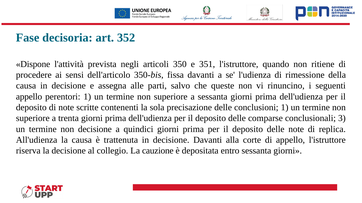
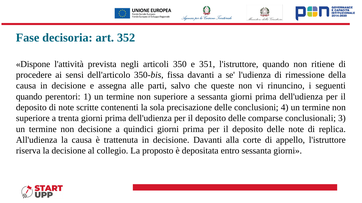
appello at (29, 97): appello -> quando
conclusioni 1: 1 -> 4
cauzione: cauzione -> proposto
